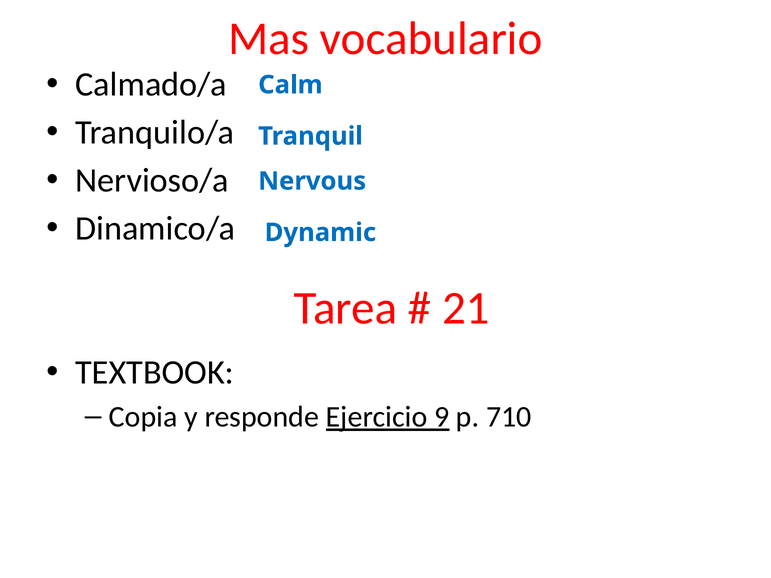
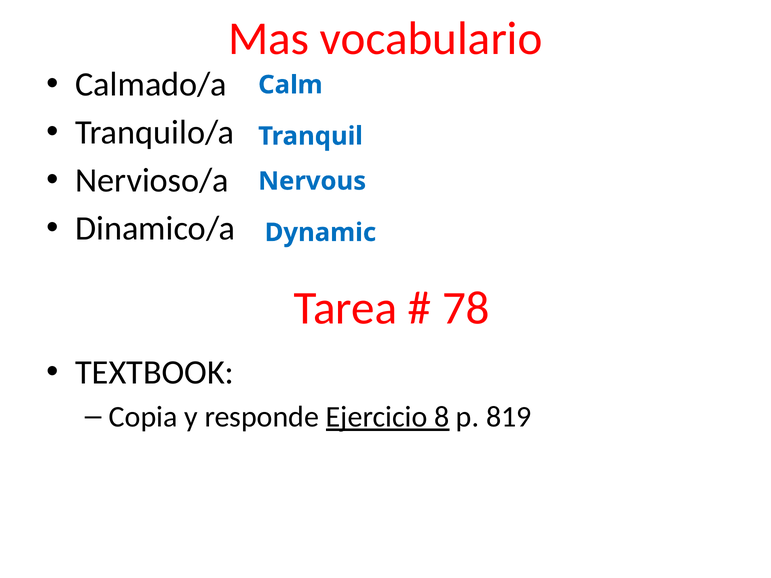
21: 21 -> 78
9: 9 -> 8
710: 710 -> 819
